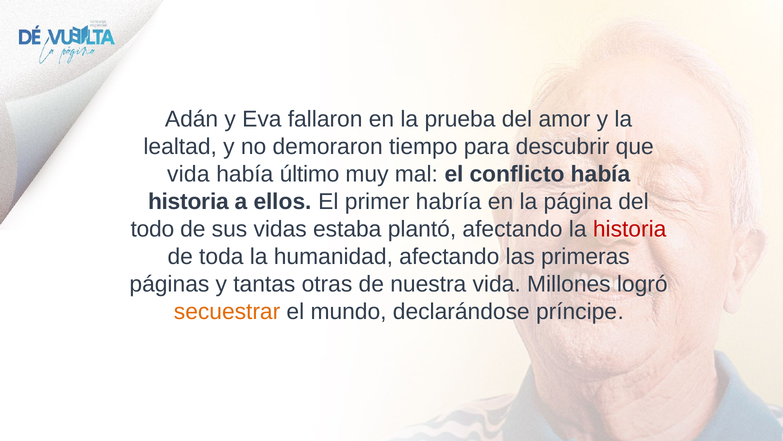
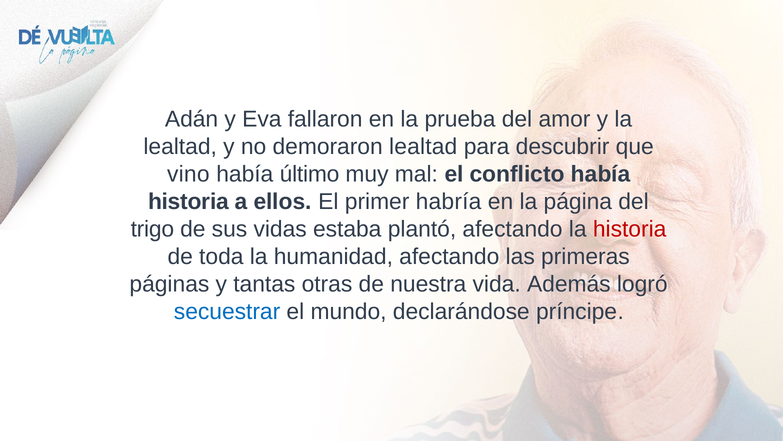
demoraron tiempo: tiempo -> lealtad
vida at (188, 174): vida -> vino
todo: todo -> trigo
Millones: Millones -> Además
secuestrar colour: orange -> blue
